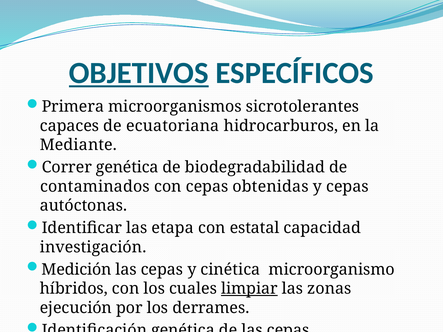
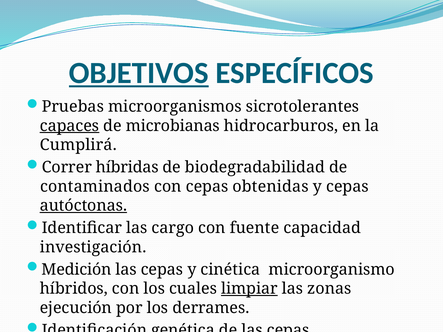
Primera: Primera -> Pruebas
capaces underline: none -> present
ecuatoriana: ecuatoriana -> microbianas
Mediante: Mediante -> Cumplirá
Correr genética: genética -> híbridas
autóctonas underline: none -> present
etapa: etapa -> cargo
estatal: estatal -> fuente
